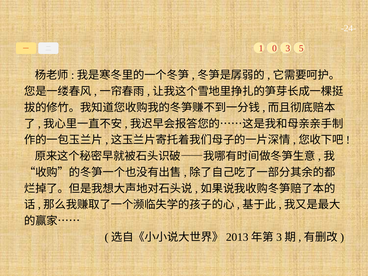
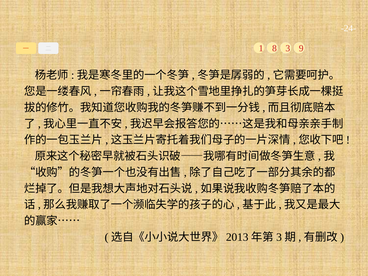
0: 0 -> 8
5: 5 -> 9
